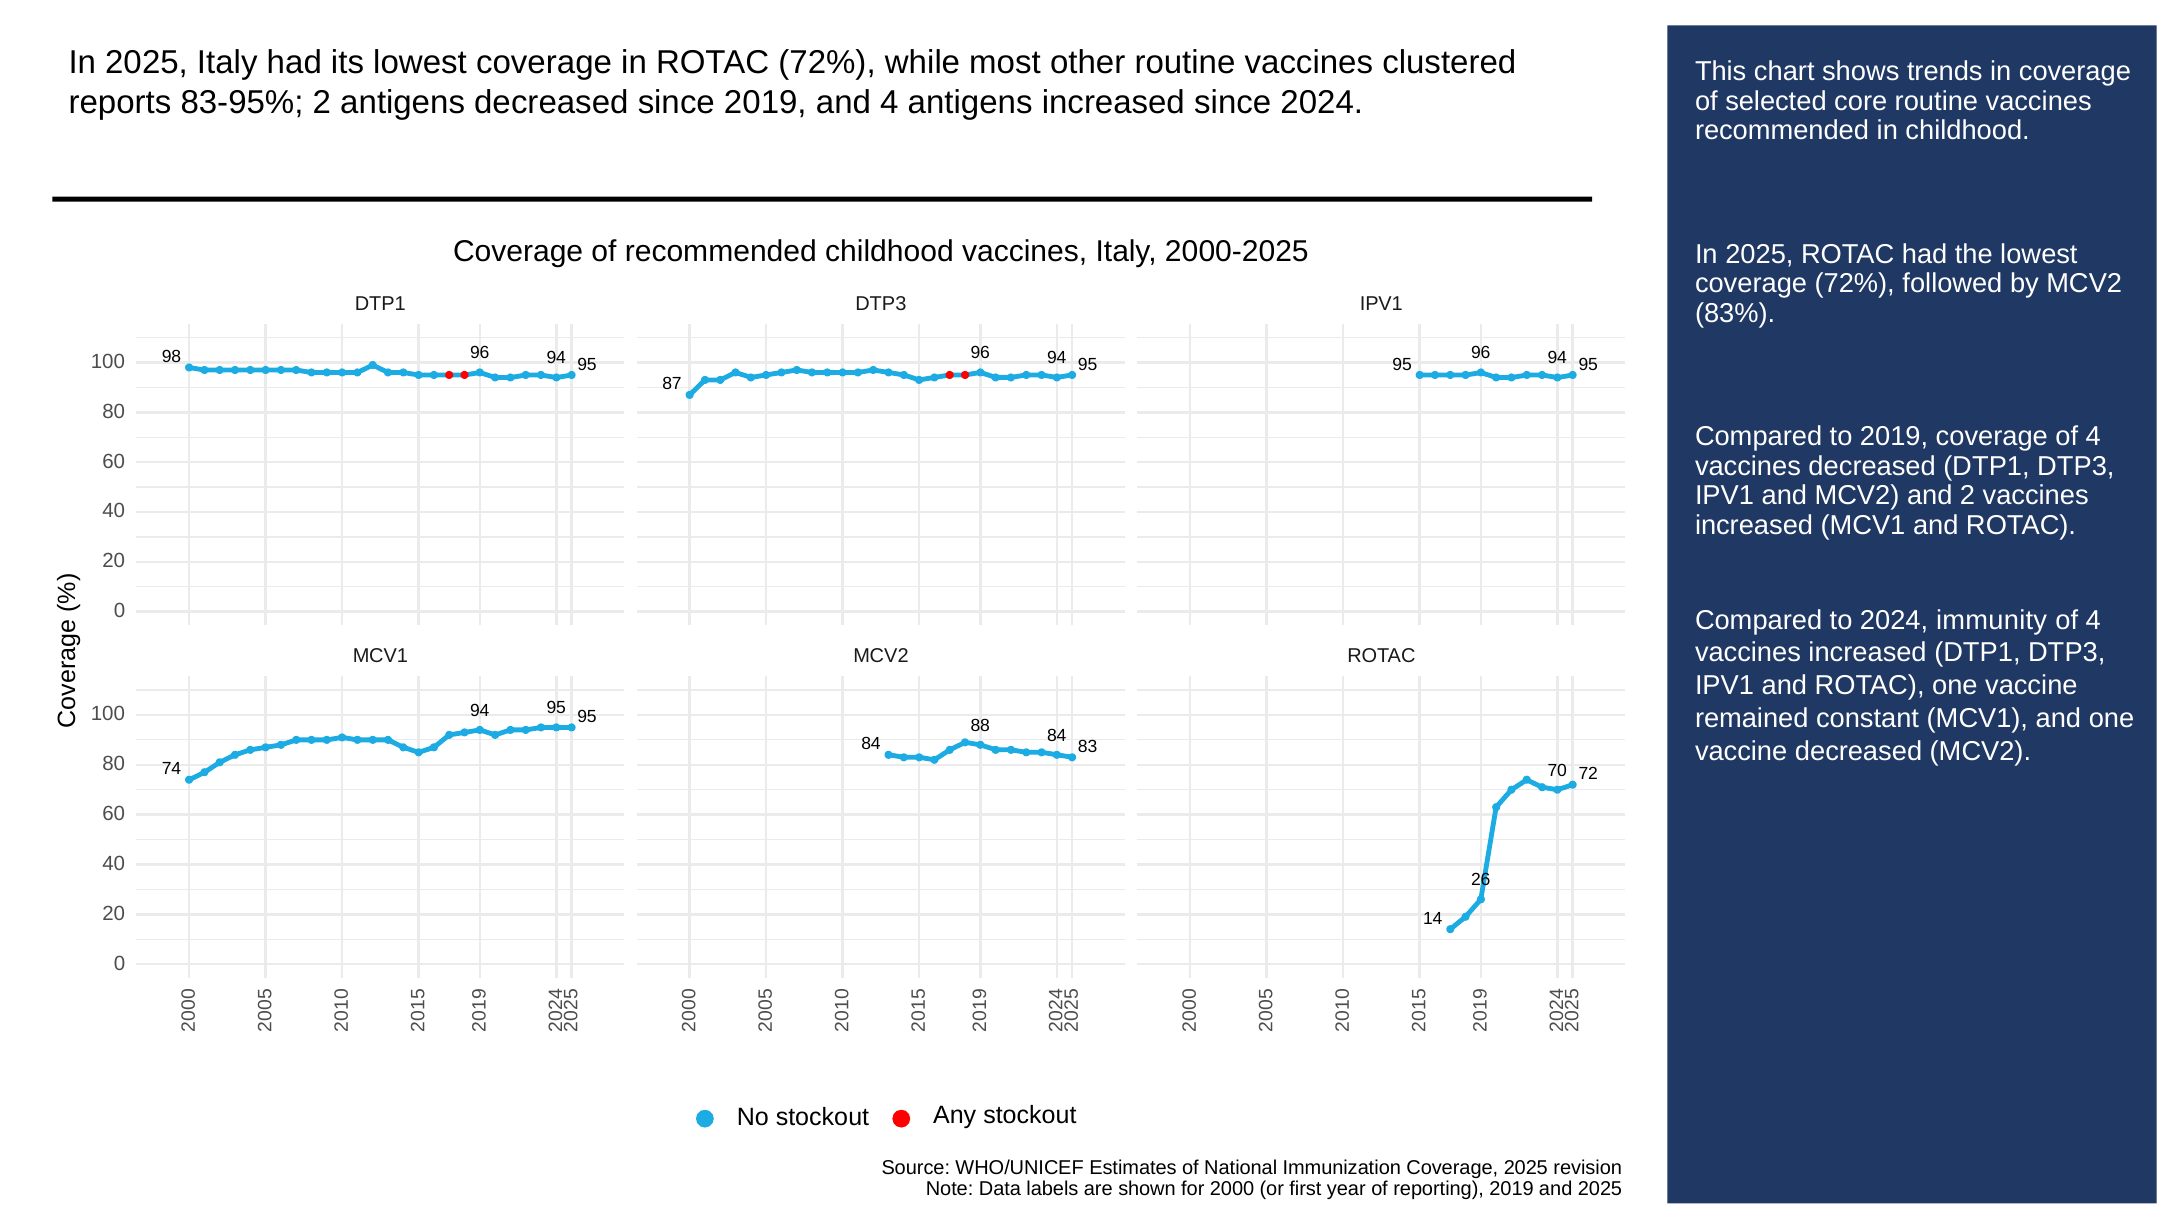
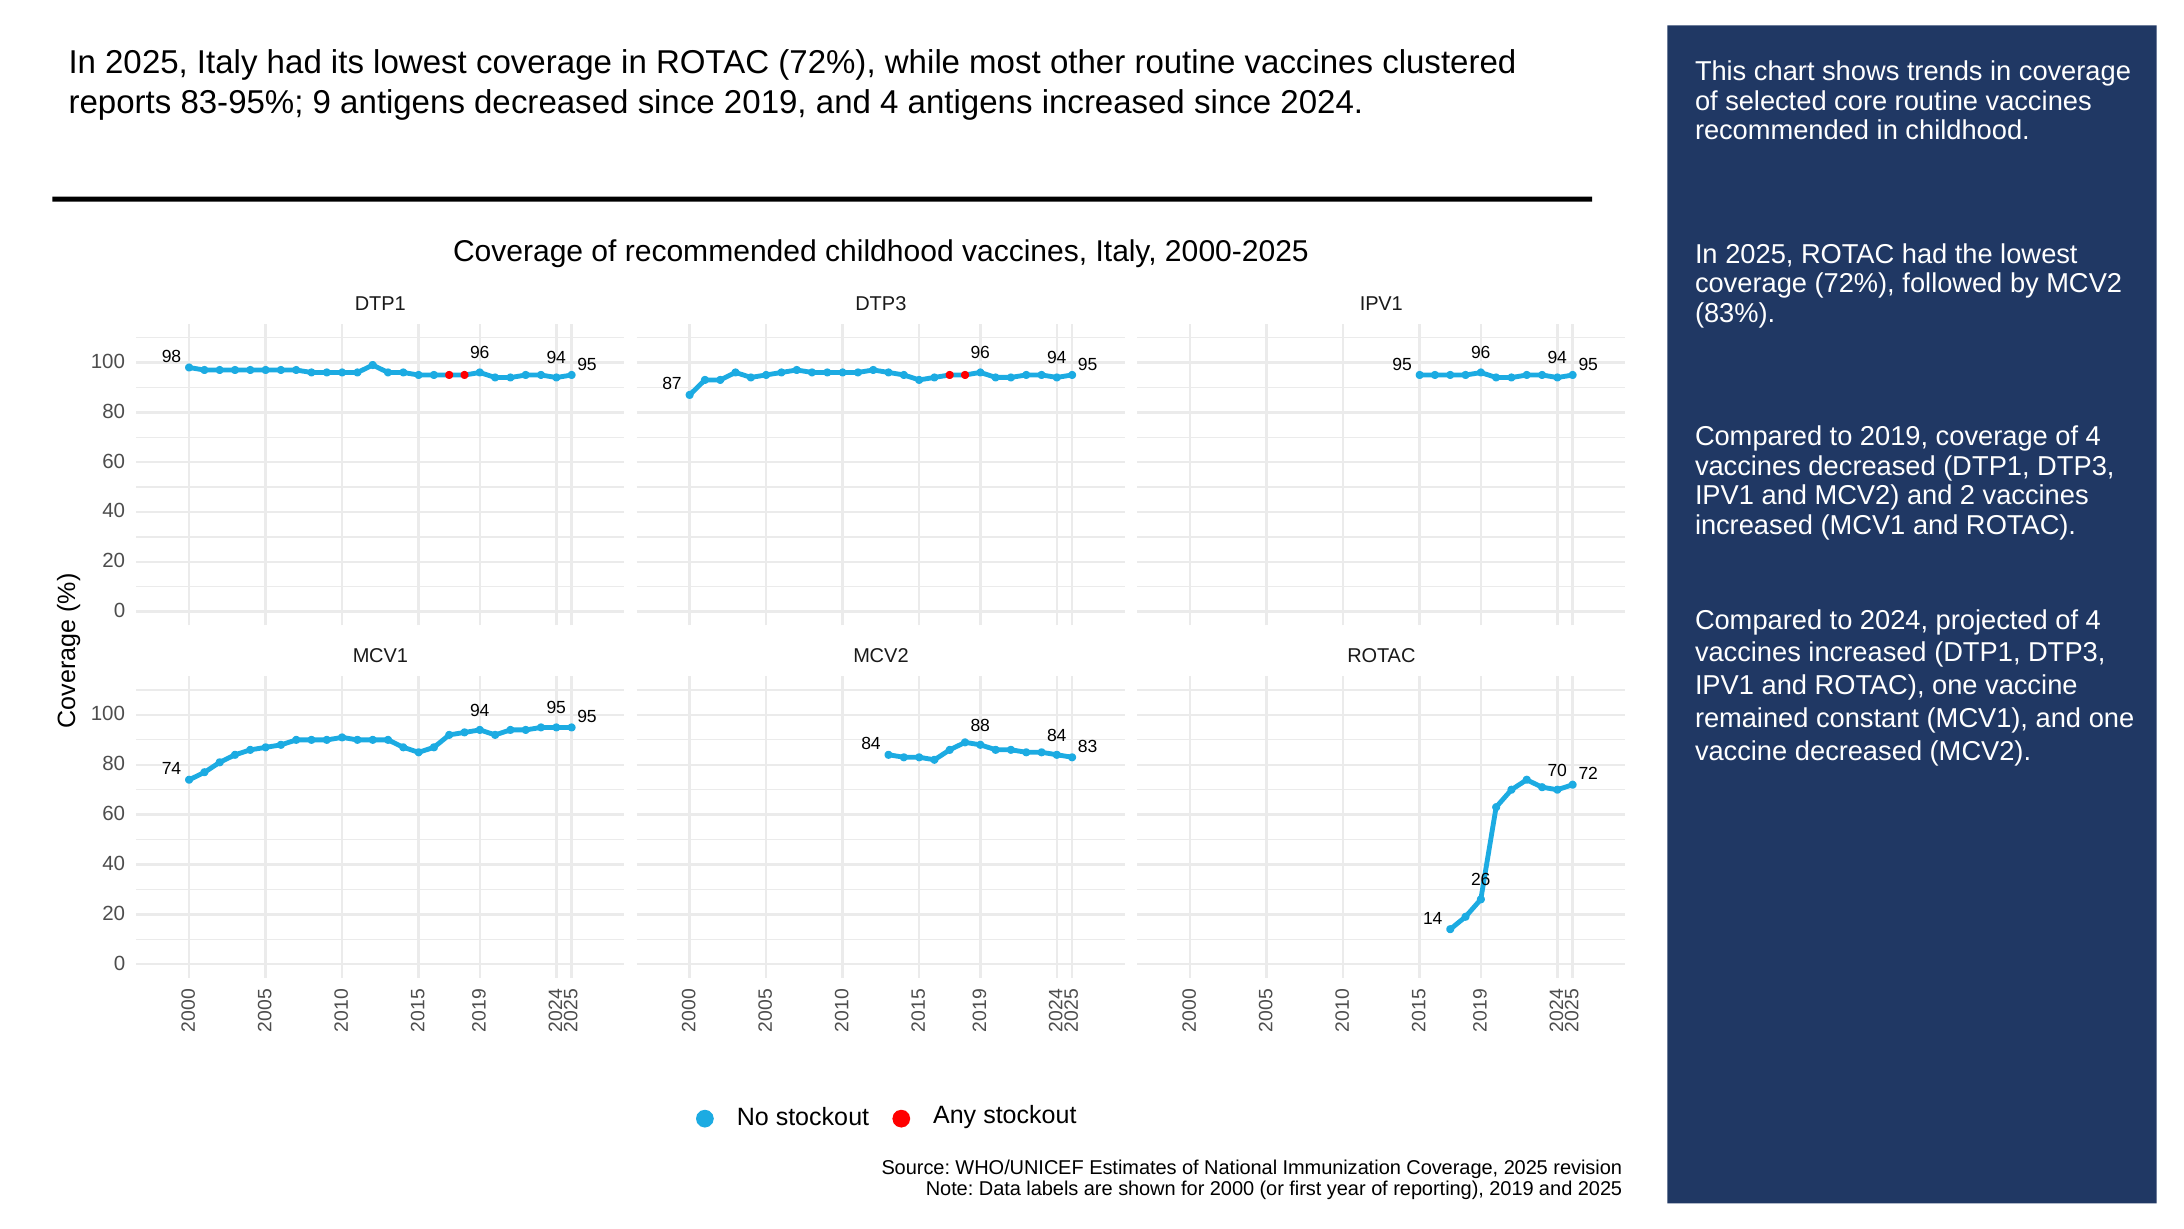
83-95% 2: 2 -> 9
immunity: immunity -> projected
